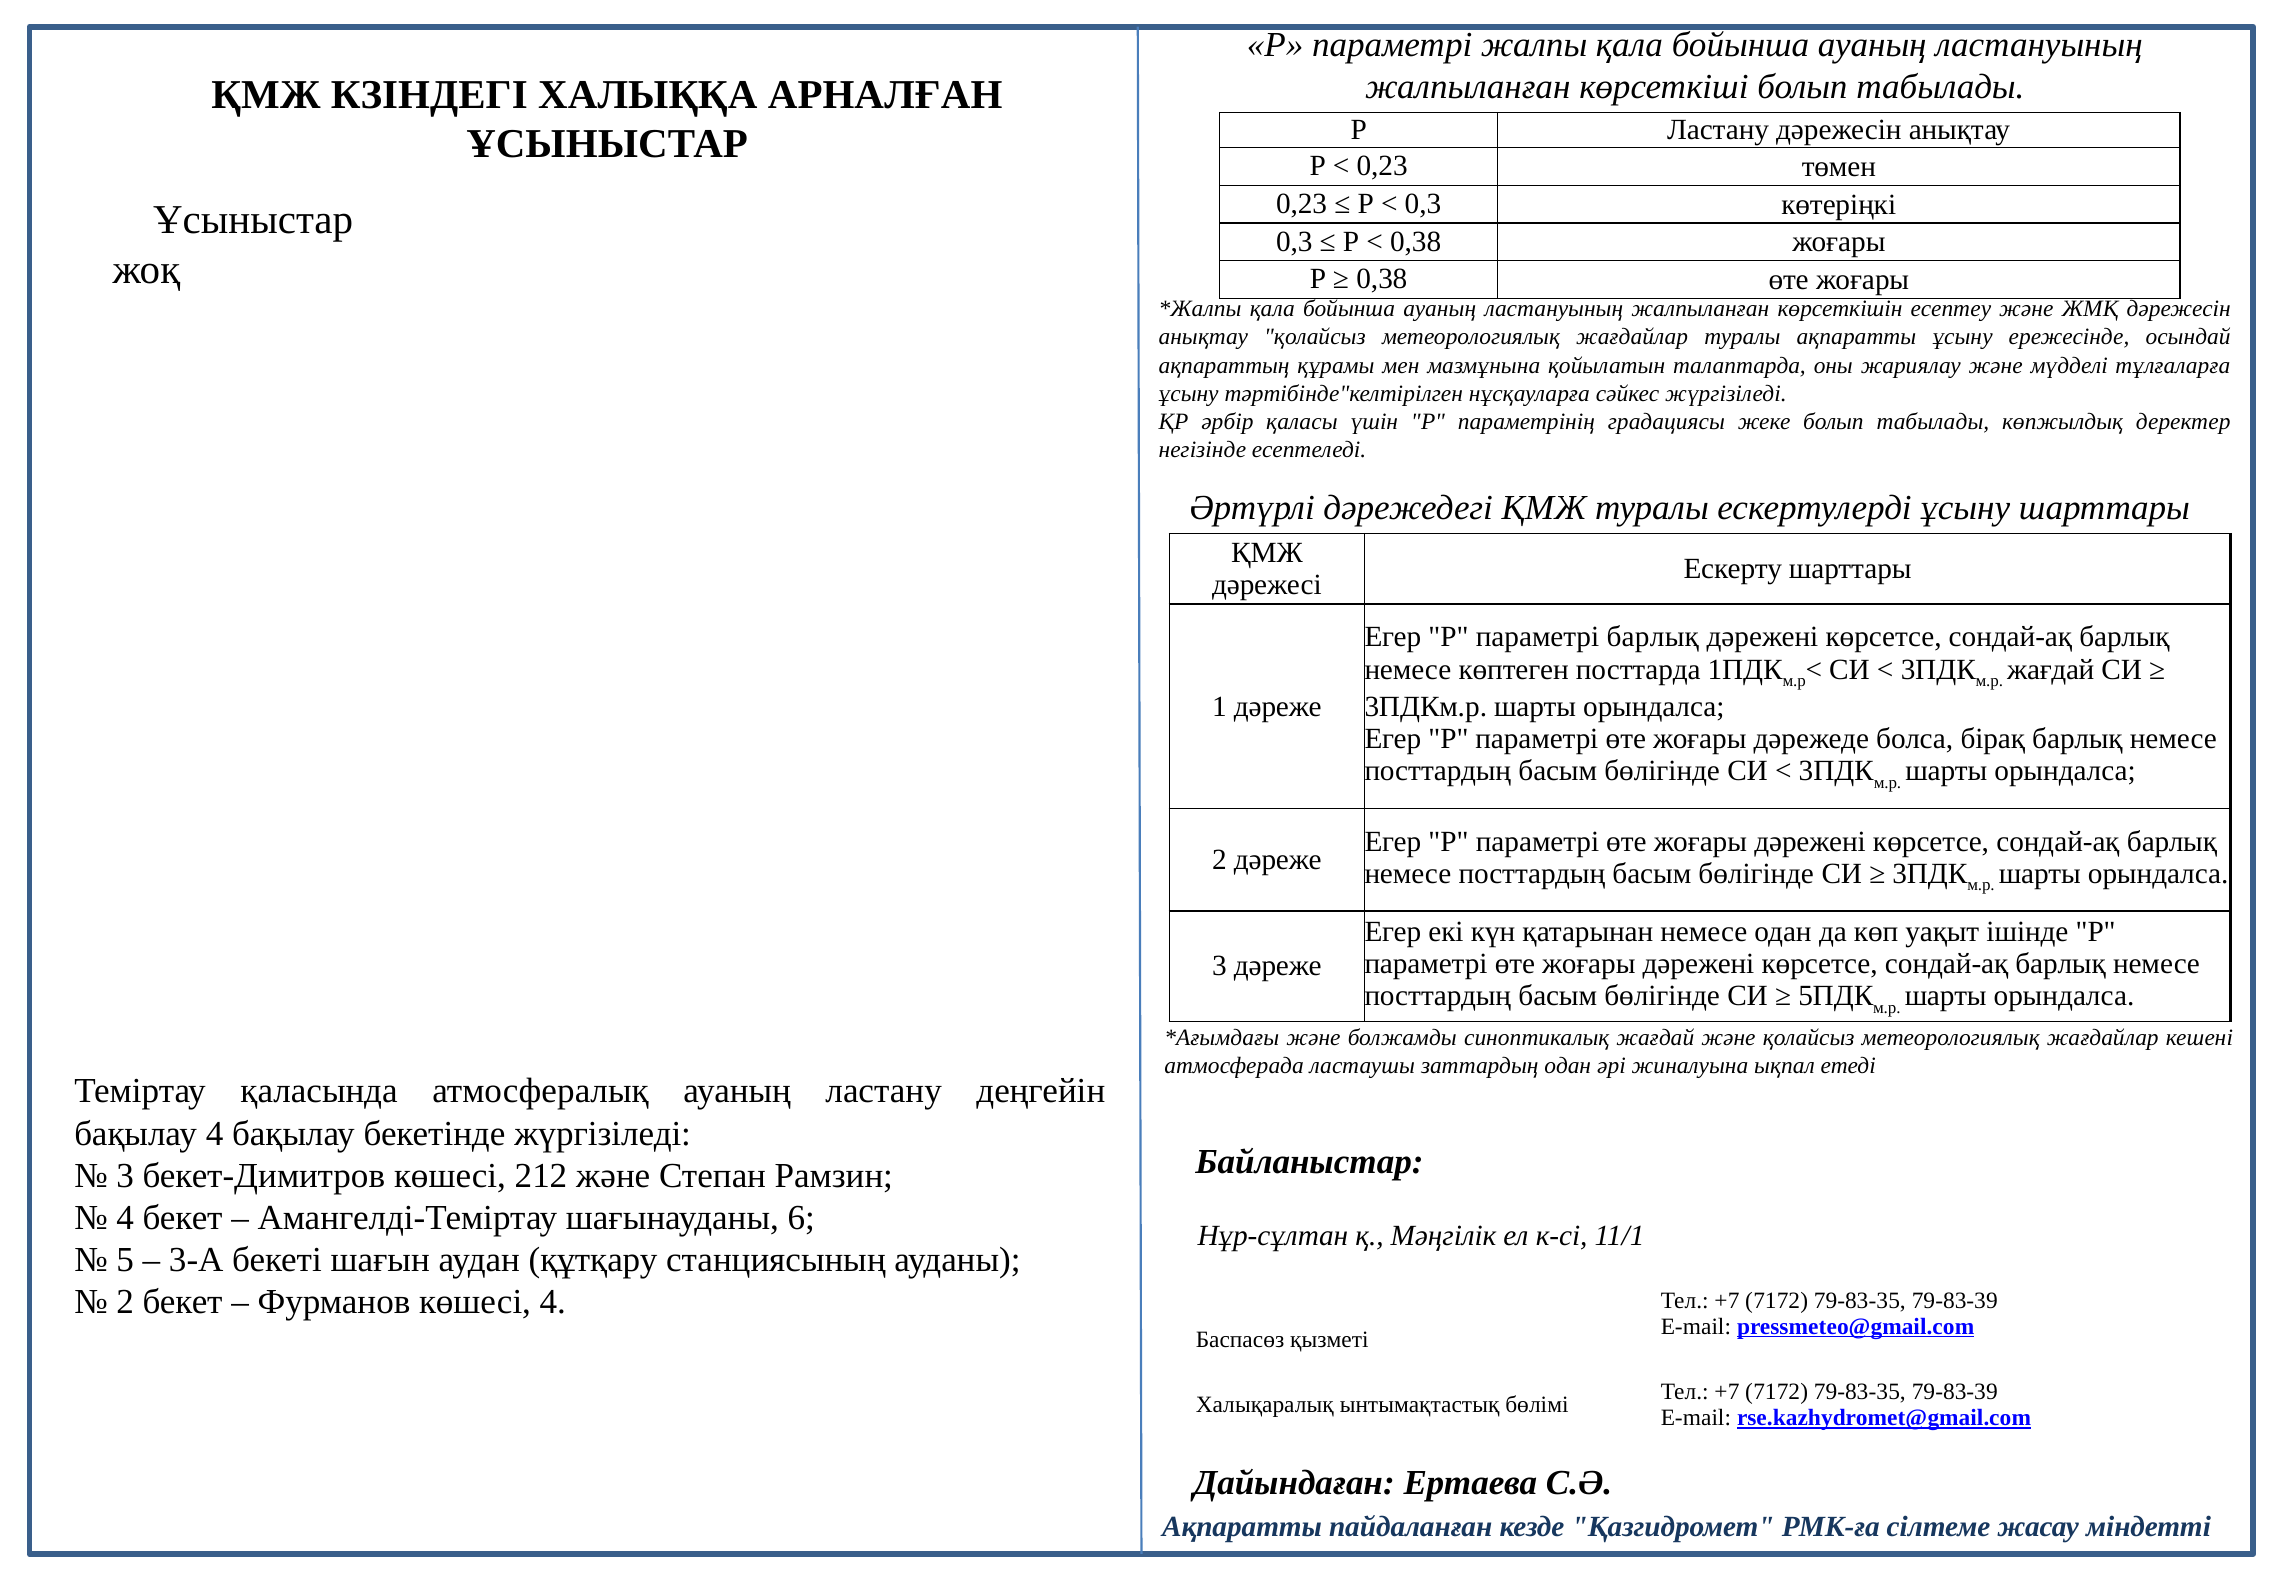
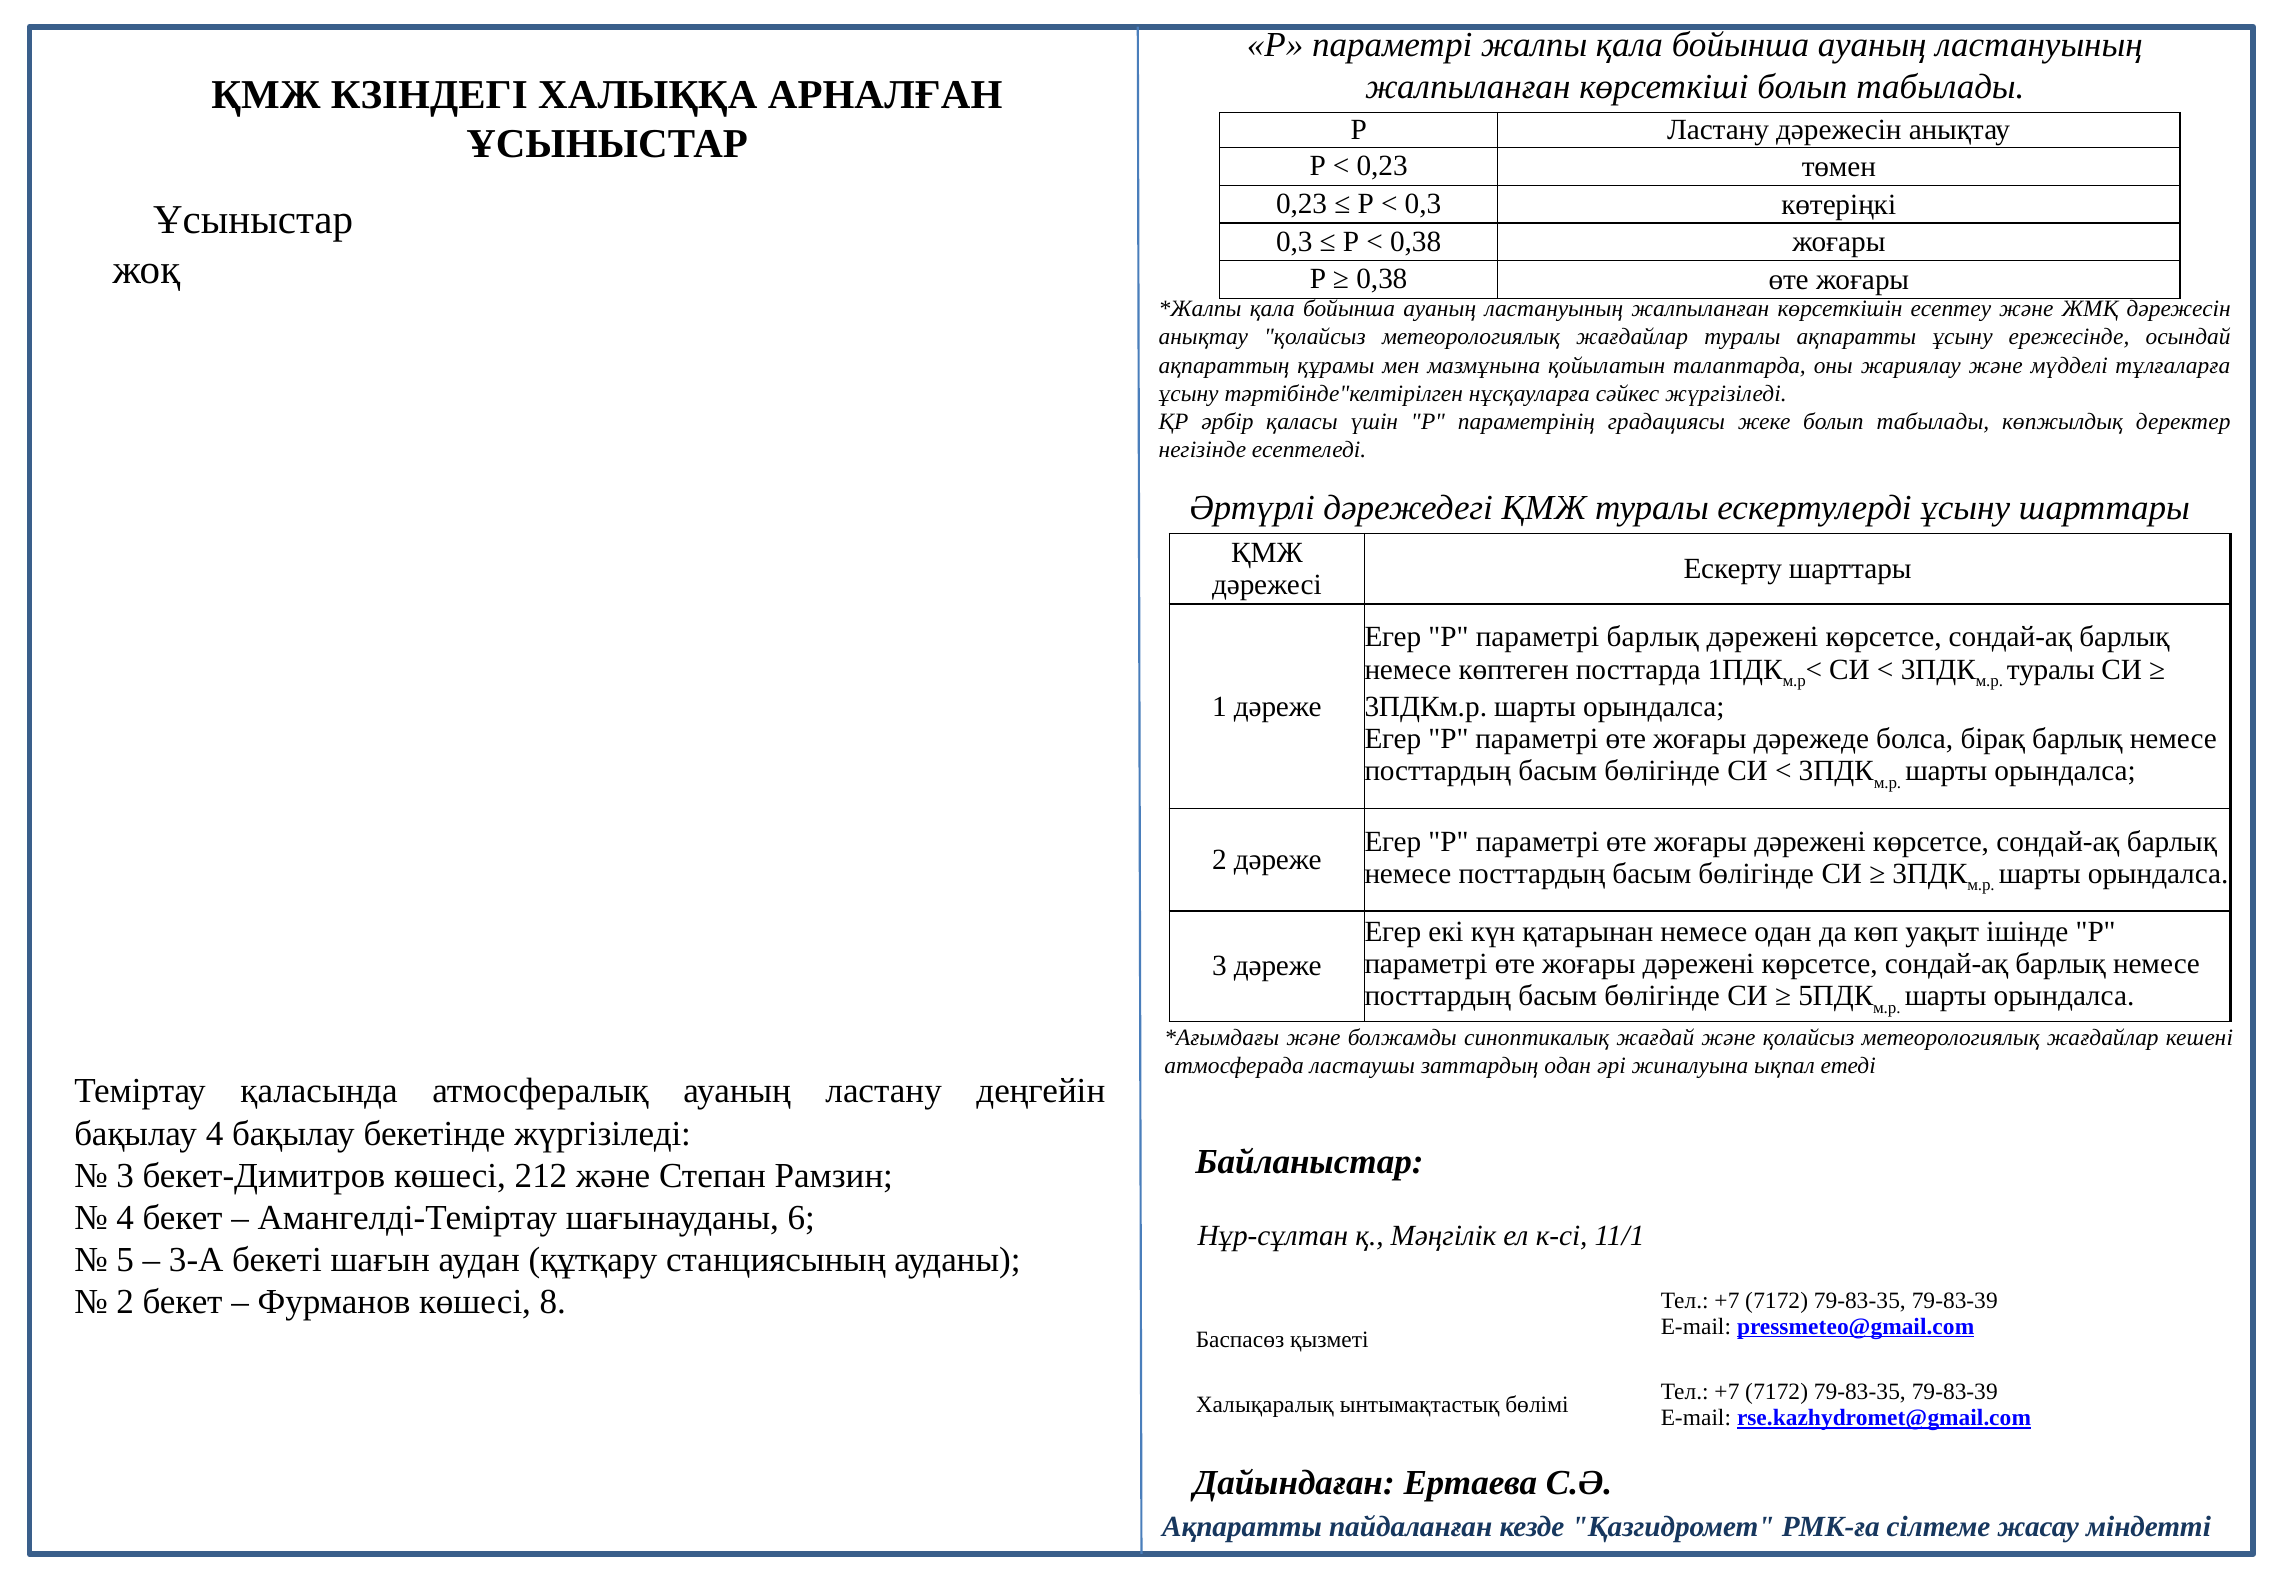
жағдай at (2051, 669): жағдай -> туралы
көшесі 4: 4 -> 8
